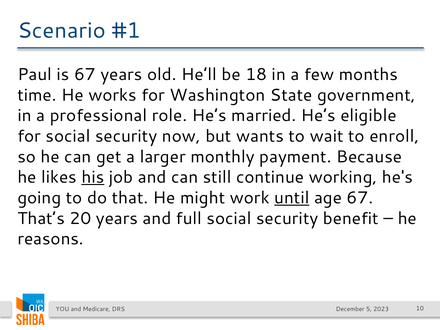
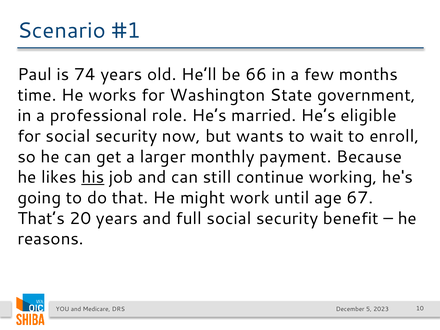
is 67: 67 -> 74
18: 18 -> 66
until underline: present -> none
